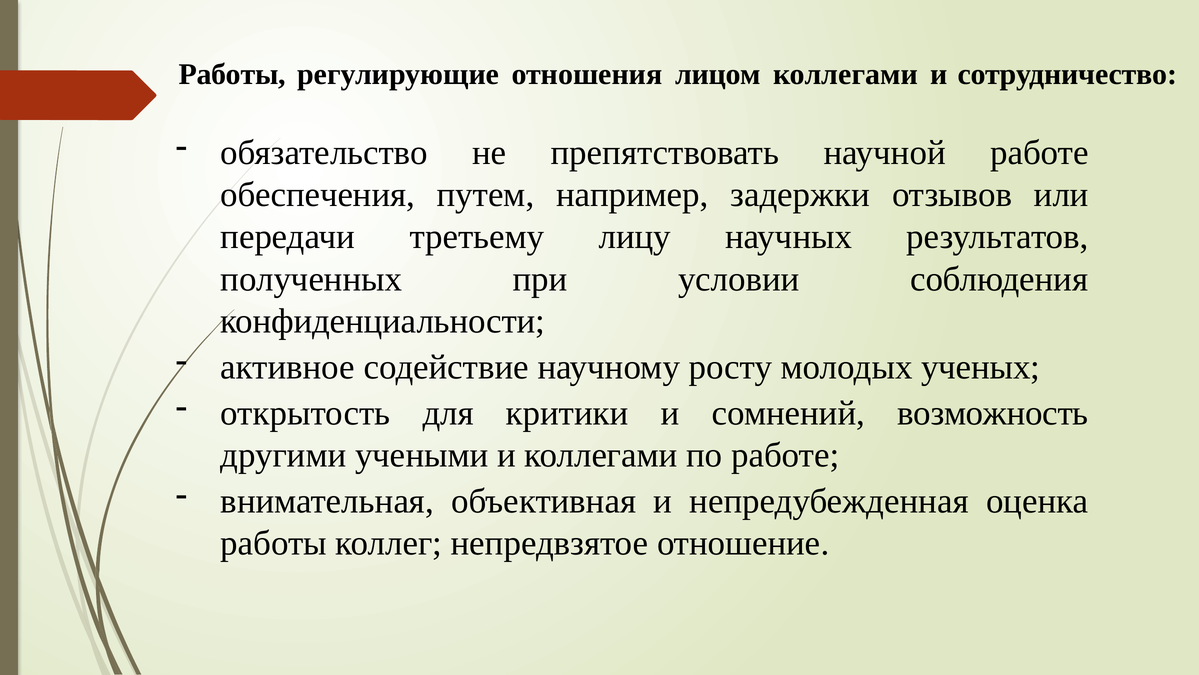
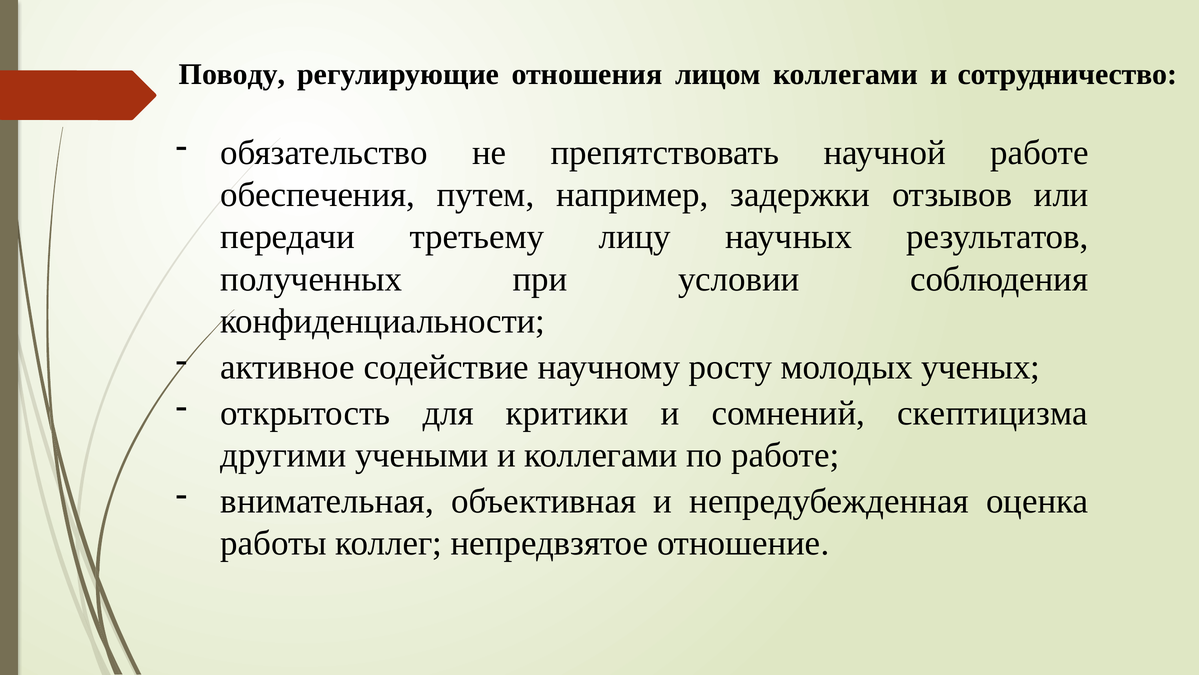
Работы at (232, 74): Работы -> Поводу
возможность: возможность -> скептицизма
